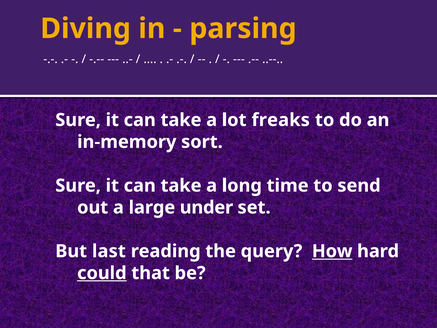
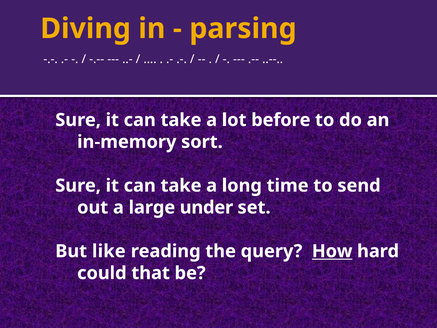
freaks: freaks -> before
last: last -> like
could underline: present -> none
